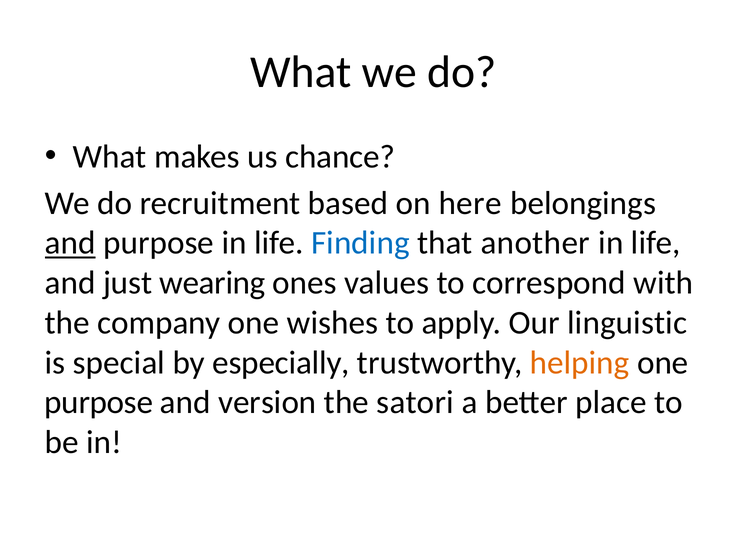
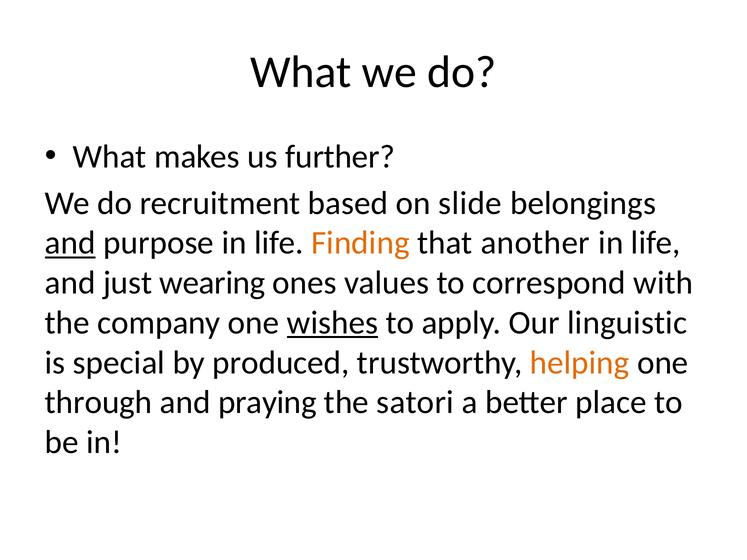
chance: chance -> further
here: here -> slide
Finding colour: blue -> orange
wishes underline: none -> present
especially: especially -> produced
purpose at (99, 403): purpose -> through
version: version -> praying
